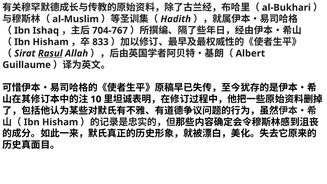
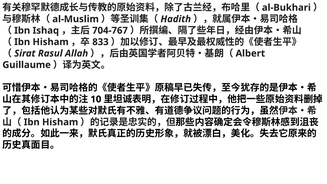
Rasul underline: present -> none
